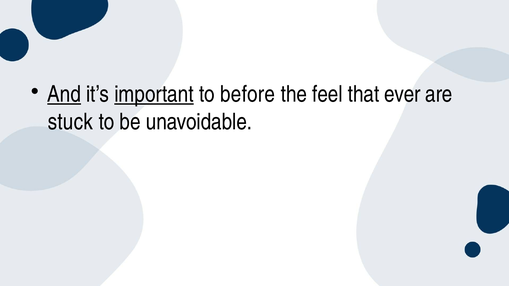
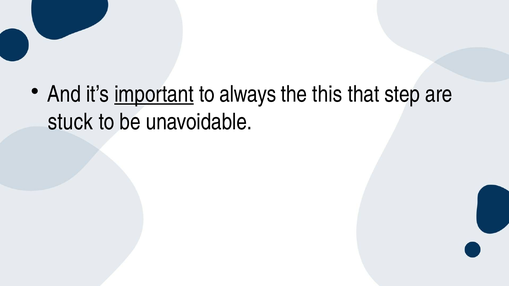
And underline: present -> none
before: before -> always
feel: feel -> this
ever: ever -> step
